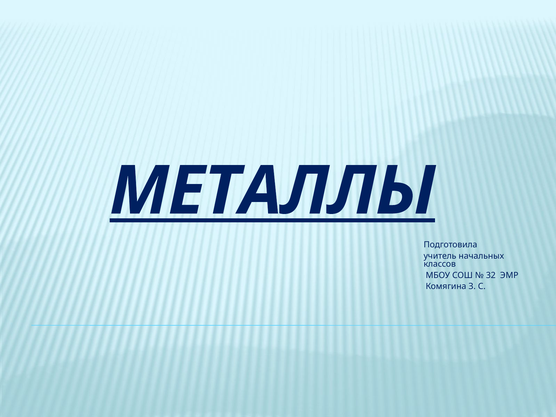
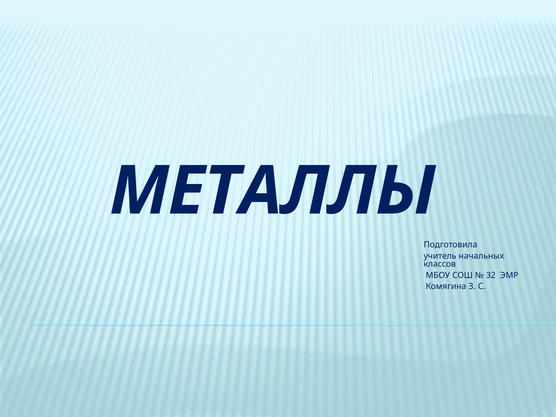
МЕТАЛЛЫ underline: present -> none
